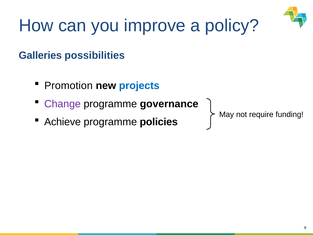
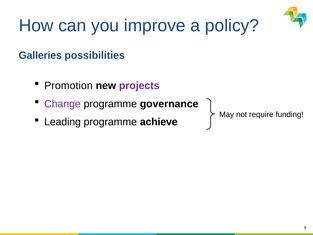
projects colour: blue -> purple
Achieve: Achieve -> Leading
policies: policies -> achieve
